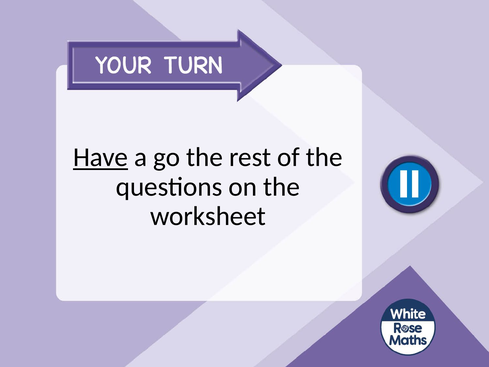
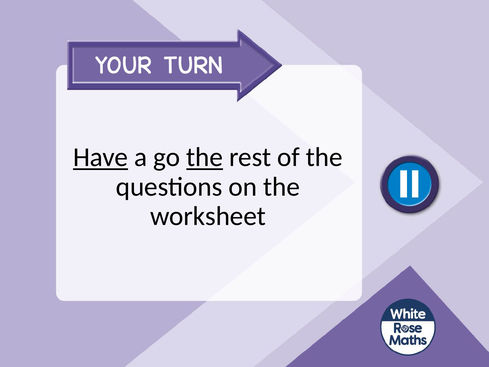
the at (205, 157) underline: none -> present
